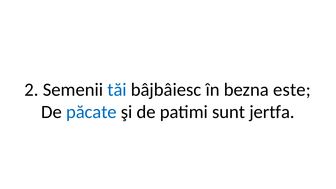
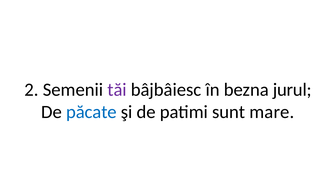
tăi colour: blue -> purple
este: este -> jurul
jertfa: jertfa -> mare
